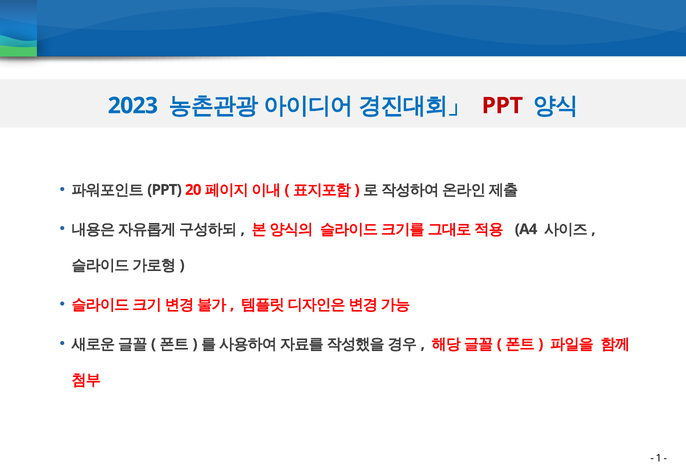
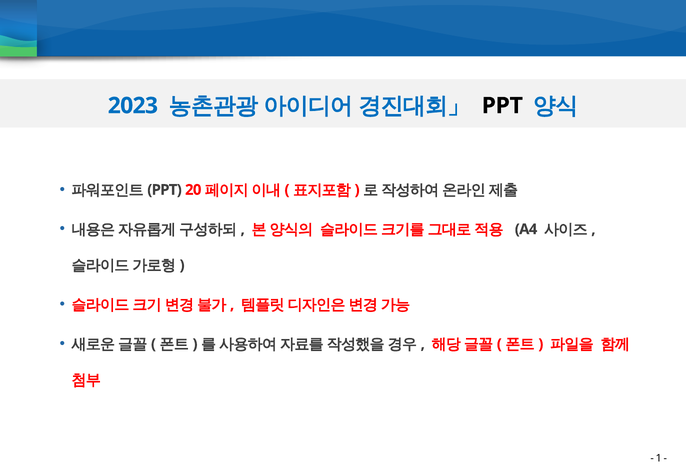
PPT at (502, 106) colour: red -> black
